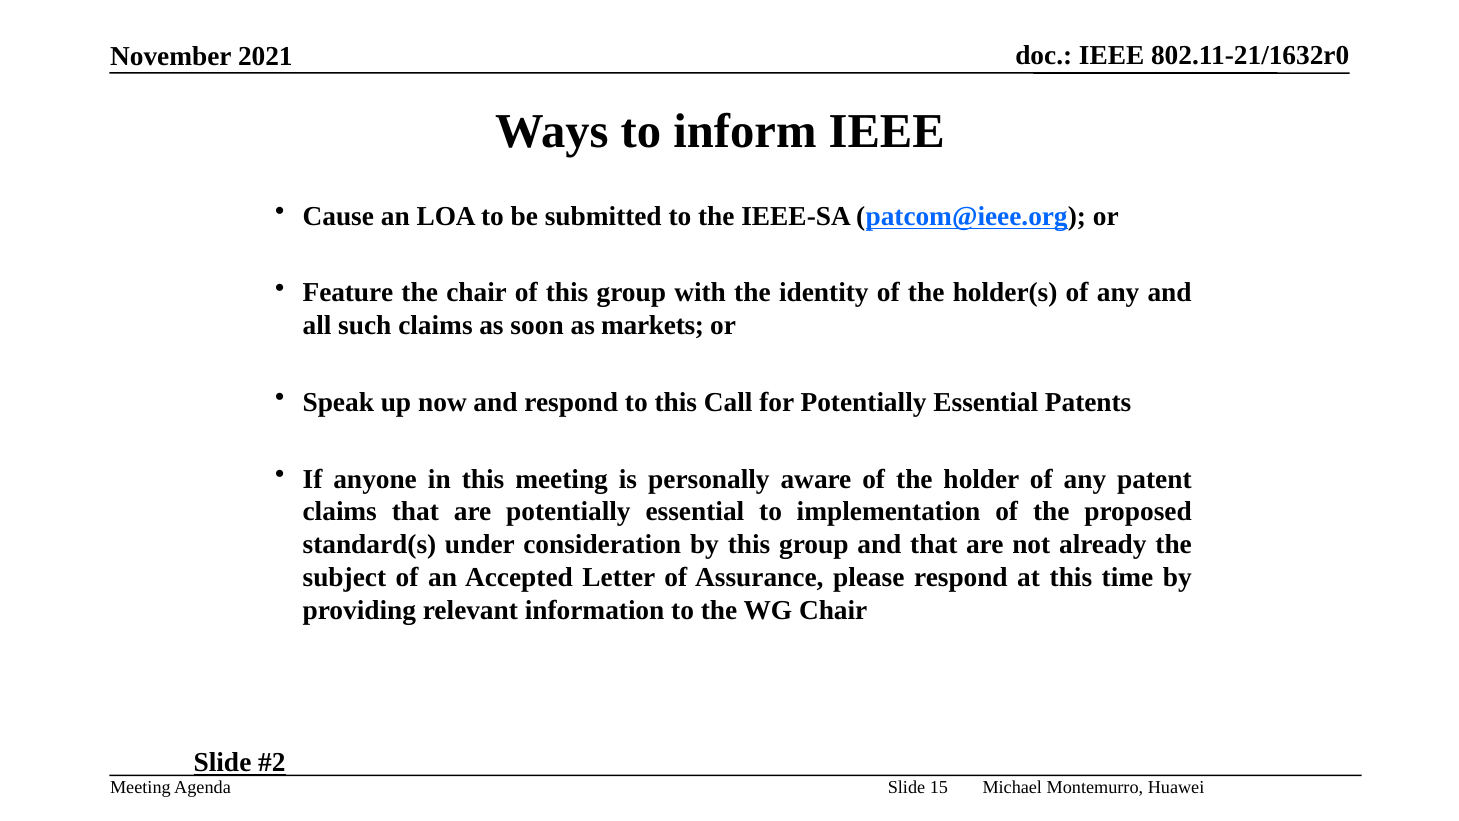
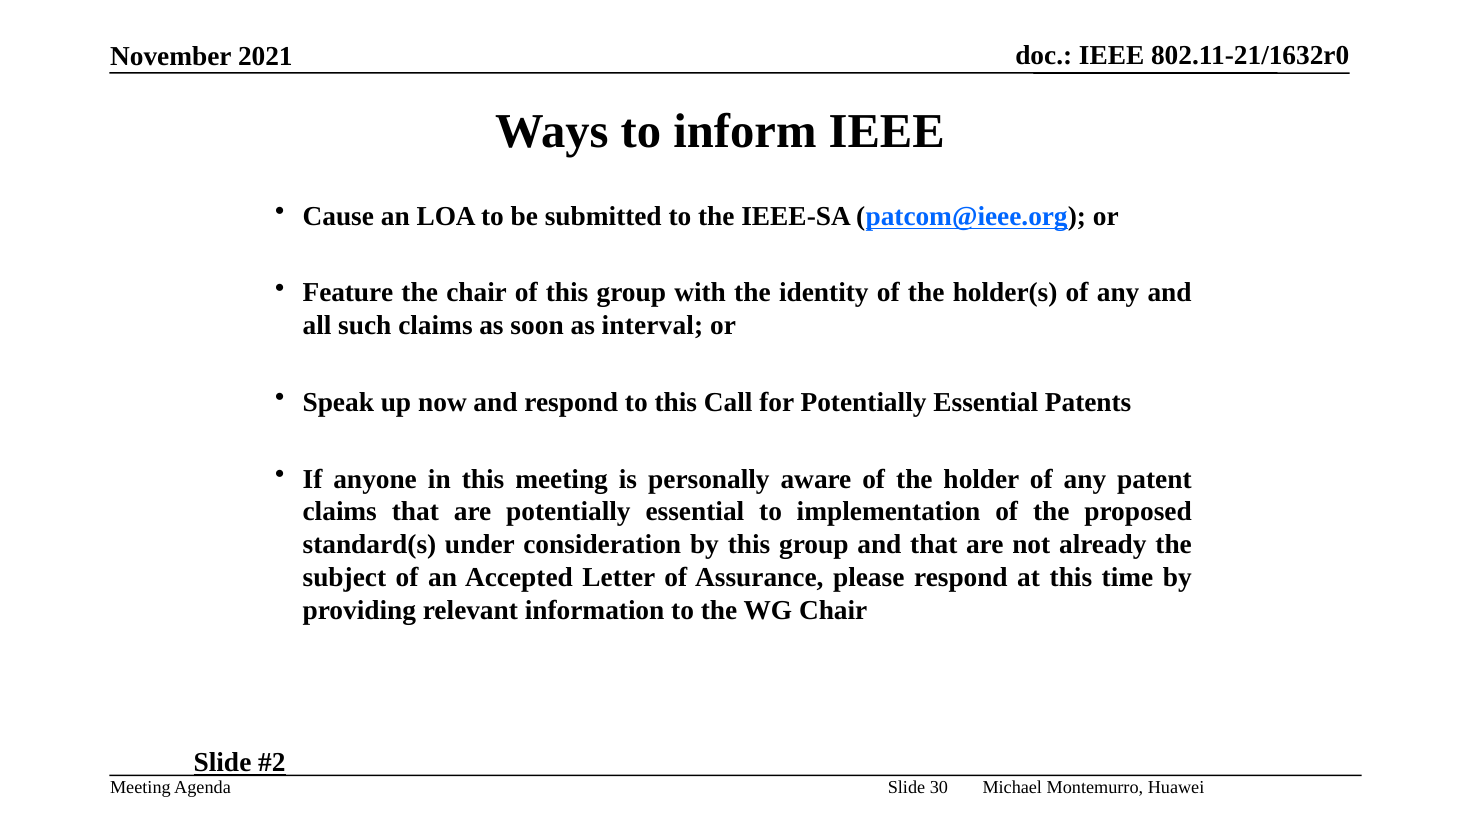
markets: markets -> interval
15: 15 -> 30
